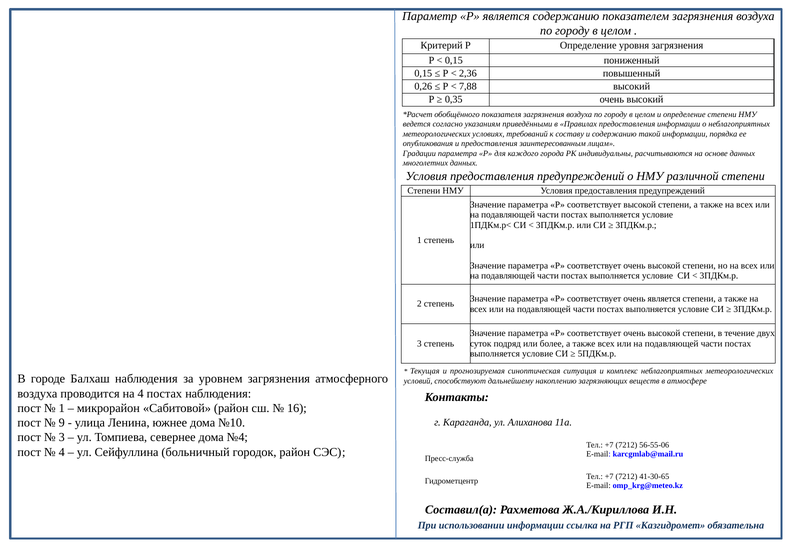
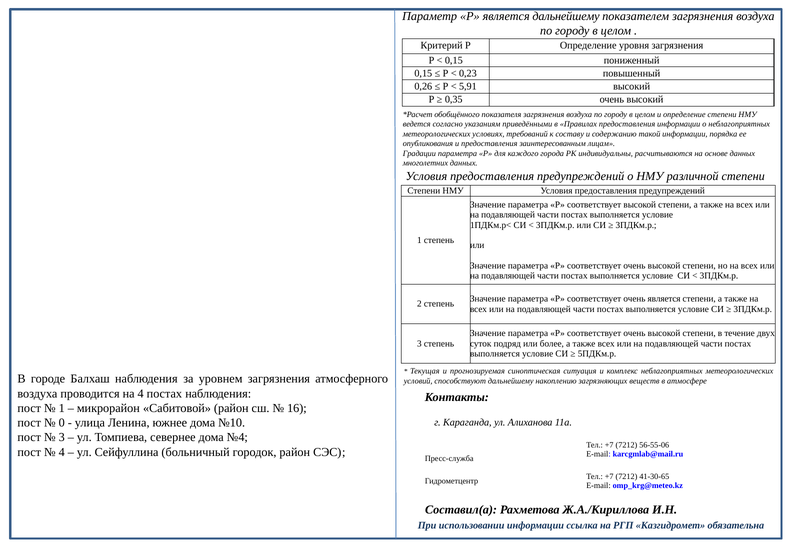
является содержанию: содержанию -> дальнейшему
2,36: 2,36 -> 0,23
7,88: 7,88 -> 5,91
9: 9 -> 0
